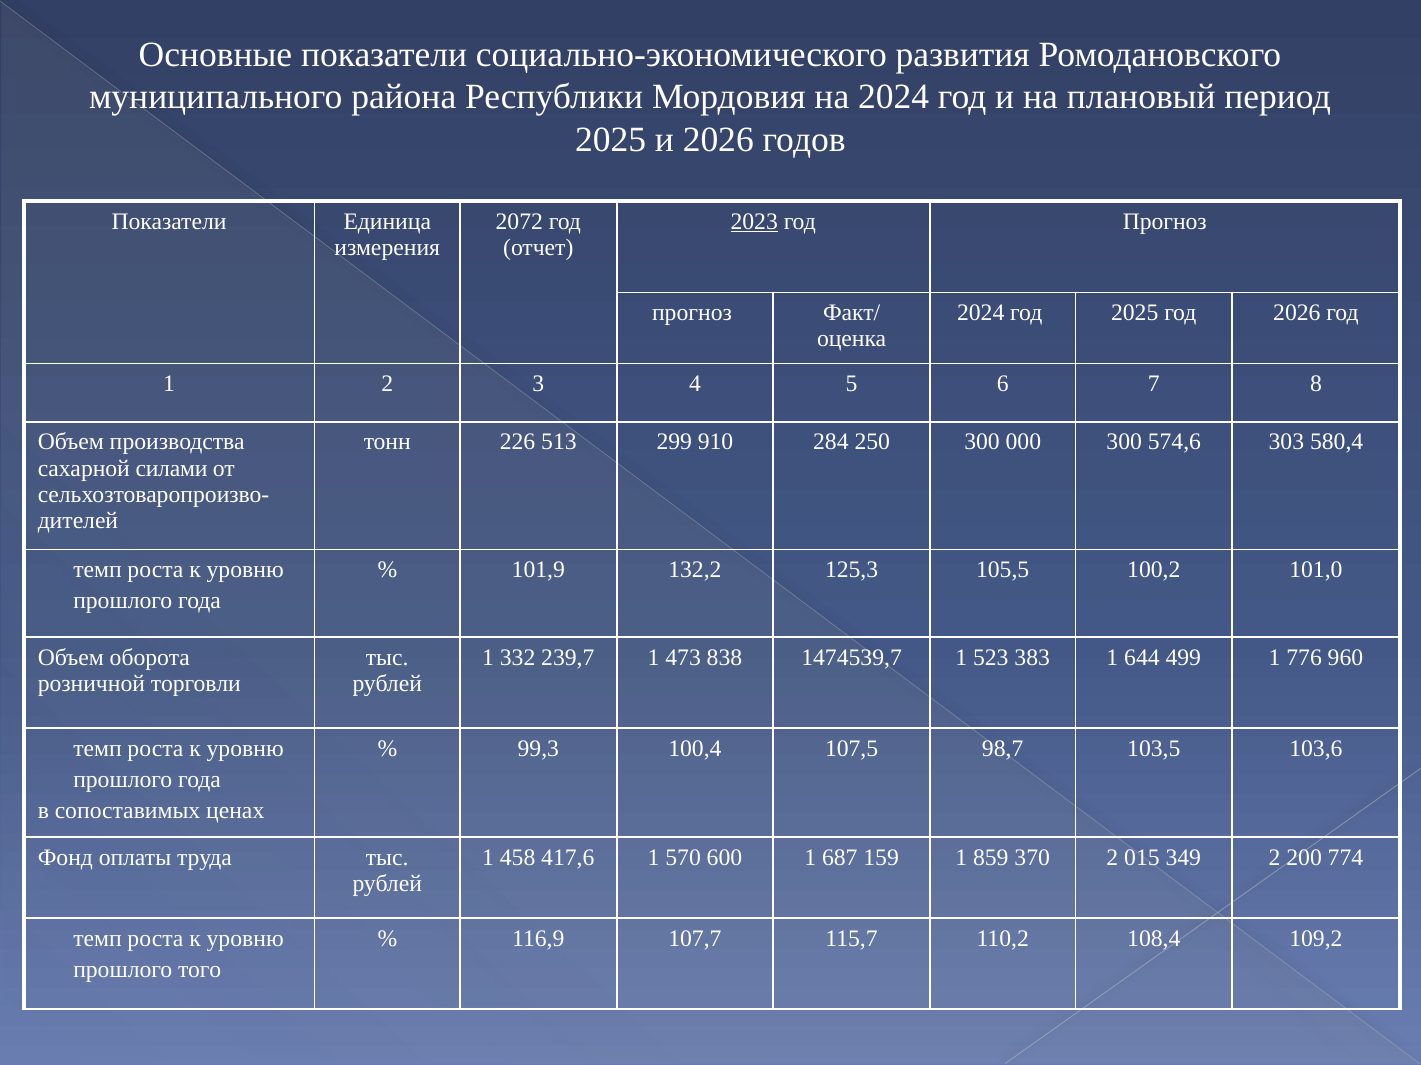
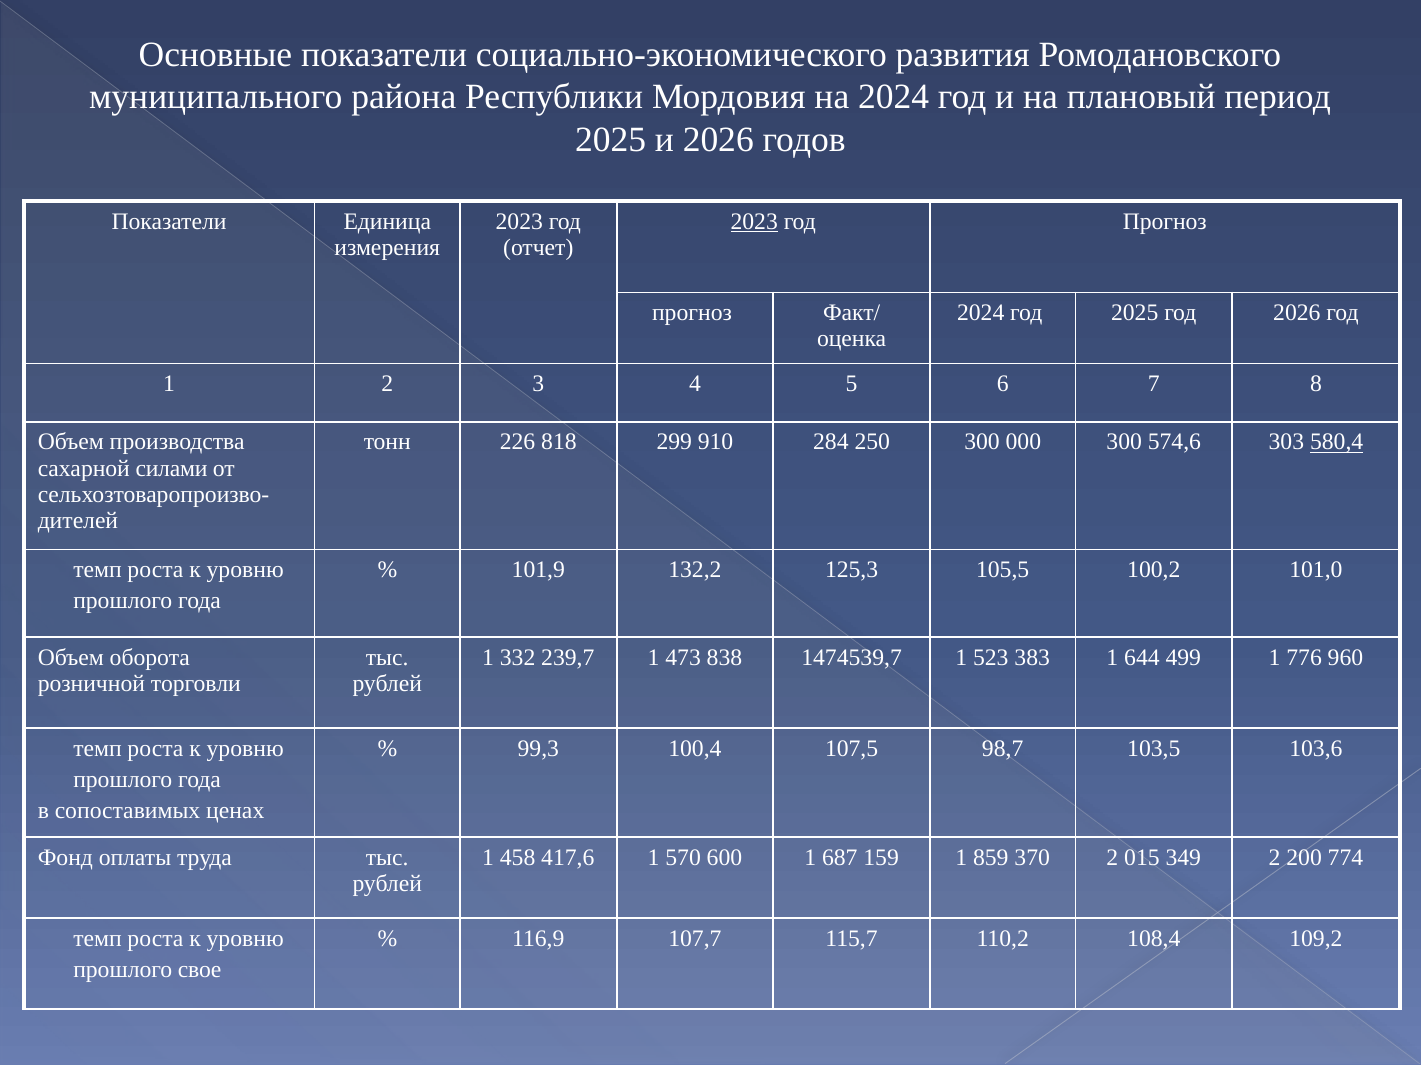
2072 at (519, 222): 2072 -> 2023
513: 513 -> 818
580,4 underline: none -> present
того: того -> свое
